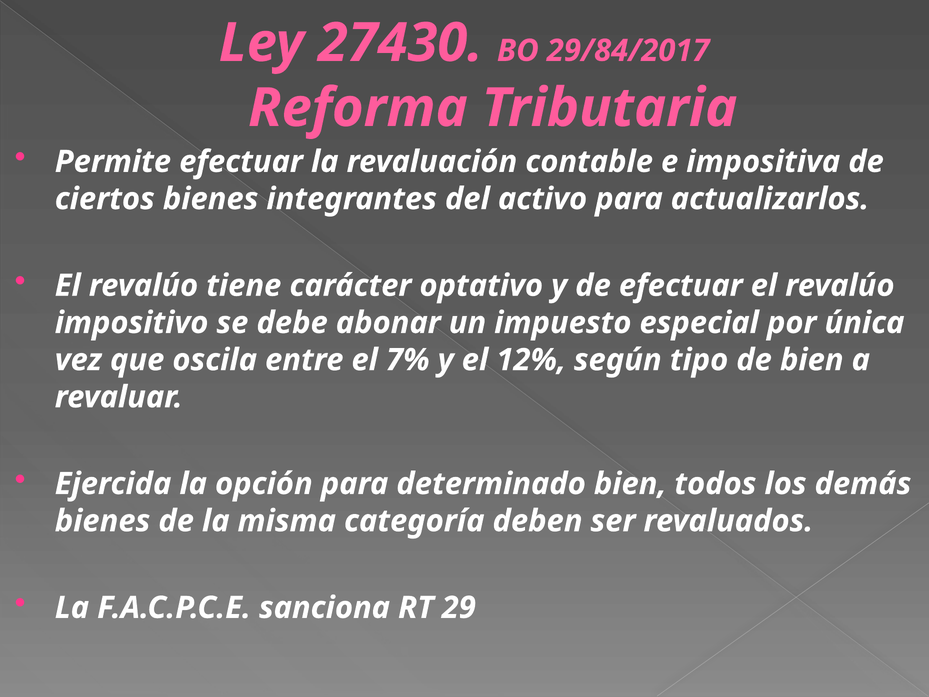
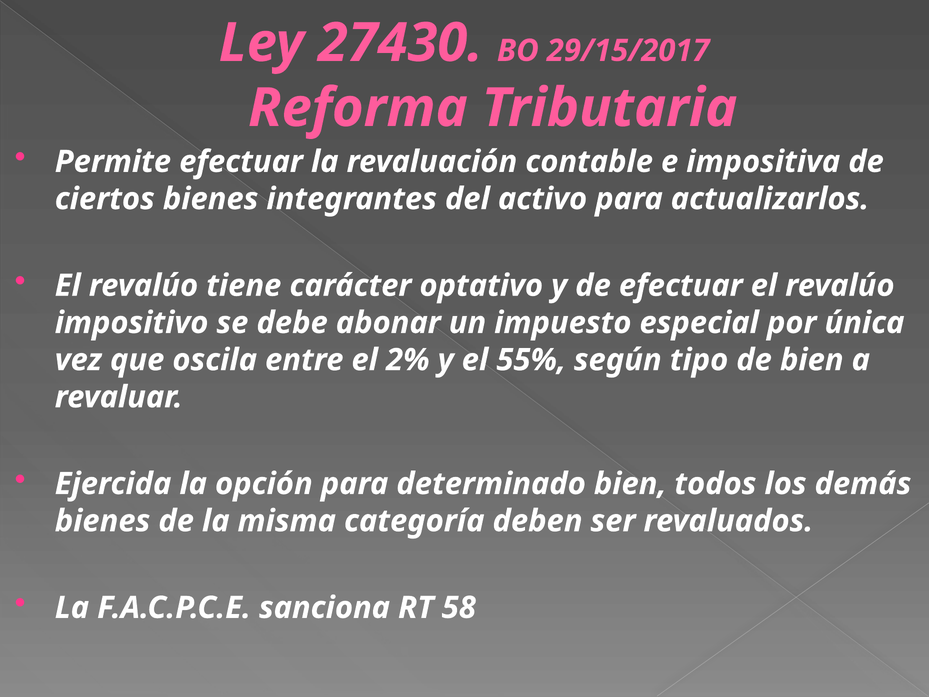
29/84/2017: 29/84/2017 -> 29/15/2017
7%: 7% -> 2%
12%: 12% -> 55%
29: 29 -> 58
